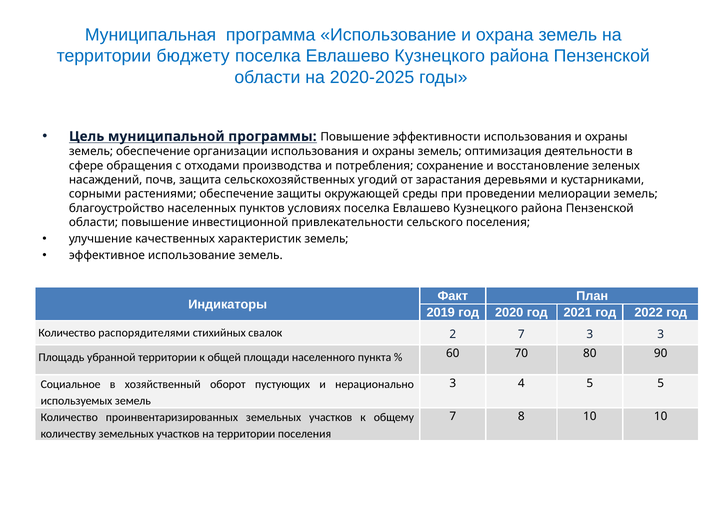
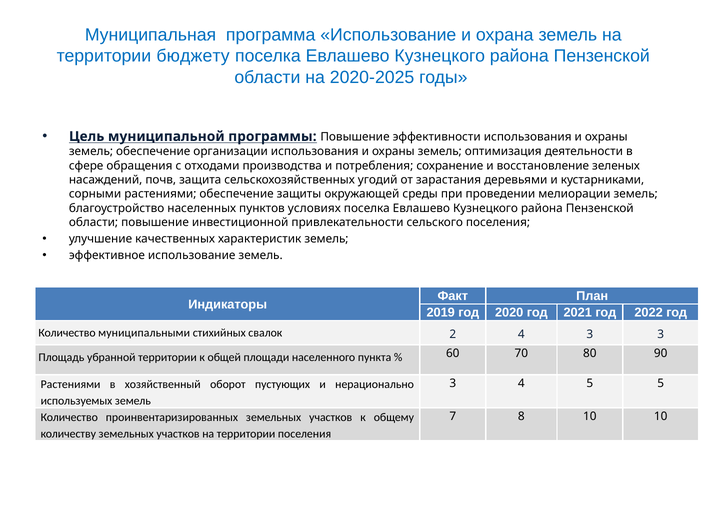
распорядителями: распорядителями -> муниципальными
2 7: 7 -> 4
Социальное at (71, 384): Социальное -> Растениями
